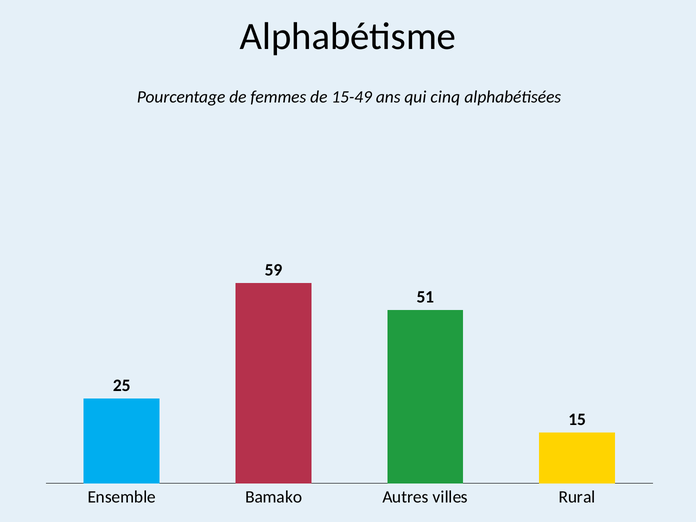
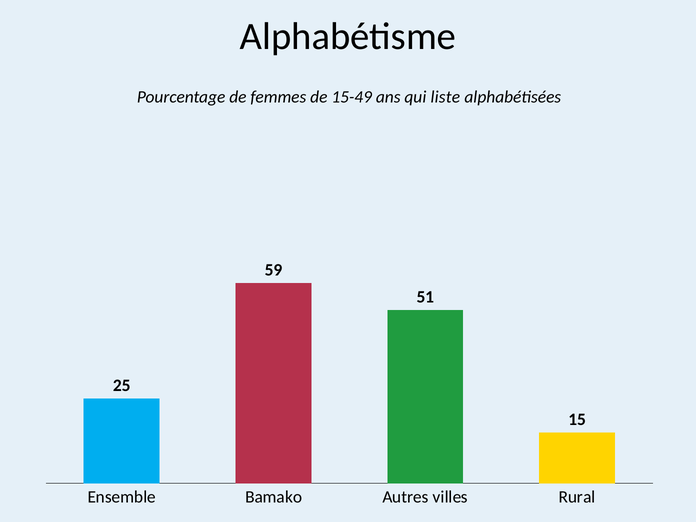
cinq: cinq -> liste
